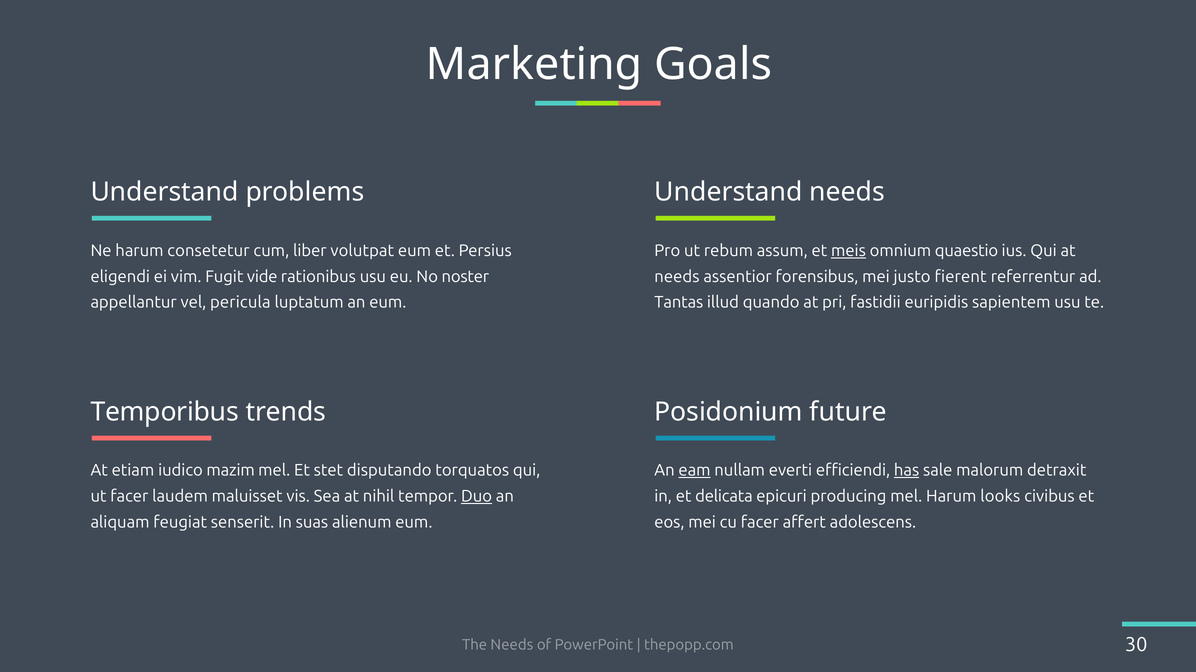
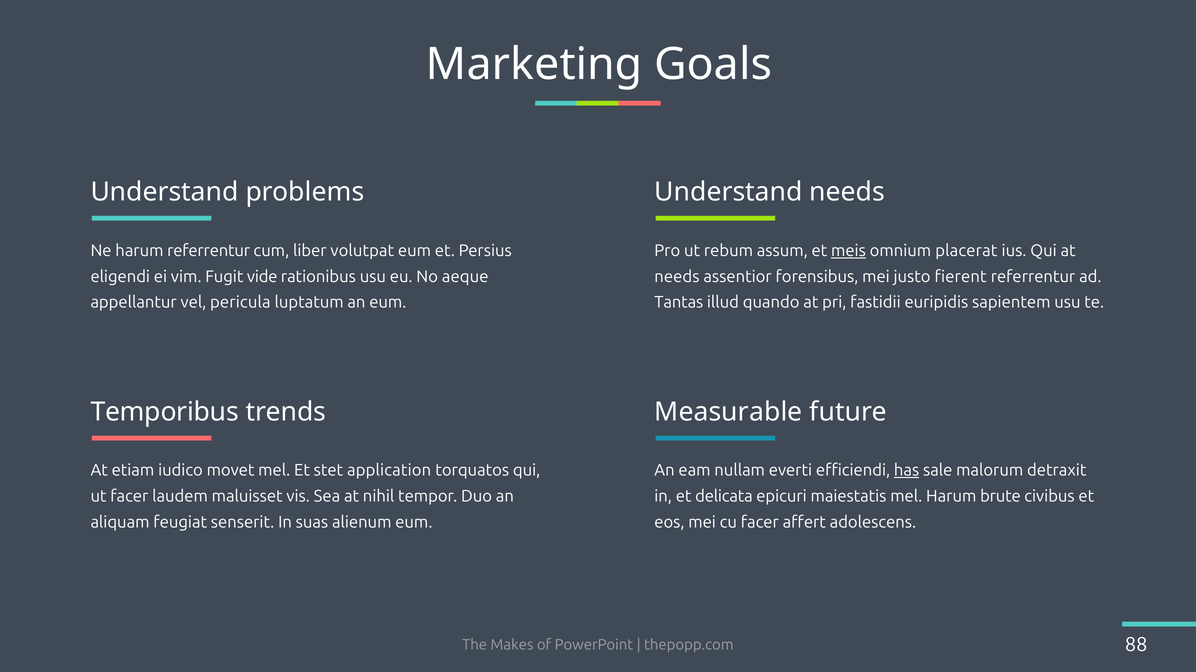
harum consetetur: consetetur -> referrentur
quaestio: quaestio -> placerat
noster: noster -> aeque
Posidonium: Posidonium -> Measurable
mazim: mazim -> movet
disputando: disputando -> application
eam underline: present -> none
Duo underline: present -> none
producing: producing -> maiestatis
looks: looks -> brute
The Needs: Needs -> Makes
30: 30 -> 88
